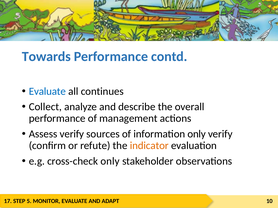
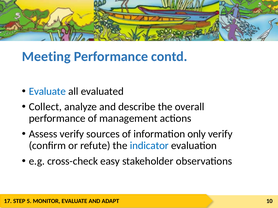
Towards: Towards -> Meeting
continues: continues -> evaluated
indicator colour: orange -> blue
cross-check only: only -> easy
